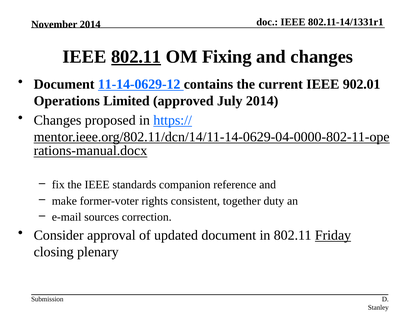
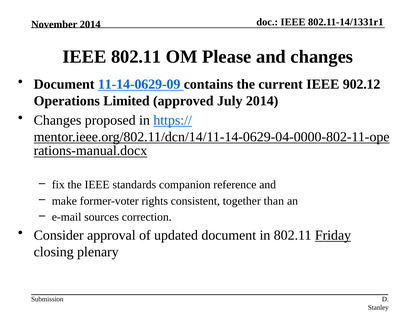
802.11 at (136, 57) underline: present -> none
Fixing: Fixing -> Please
11-14-0629-12: 11-14-0629-12 -> 11-14-0629-09
902.01: 902.01 -> 902.12
duty: duty -> than
